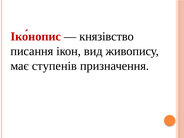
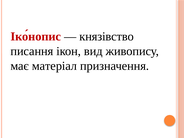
ступенів: ступенів -> матеріал
